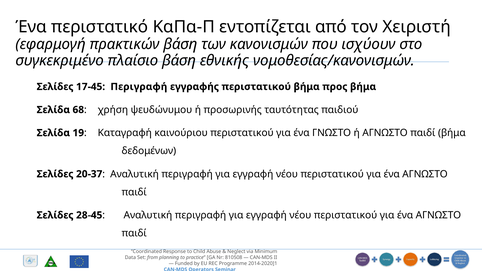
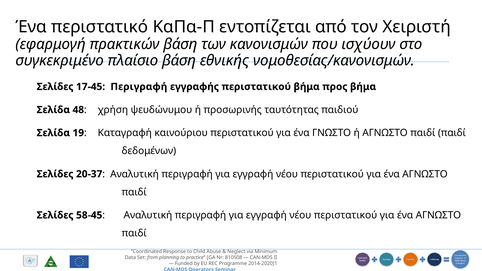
68: 68 -> 48
παιδί βήμα: βήμα -> παιδί
28-45: 28-45 -> 58-45
